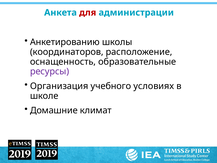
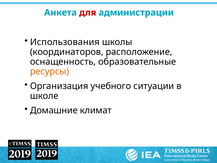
Анкетированию: Анкетированию -> Использования
ресурсы colour: purple -> orange
условиях: условиях -> ситуации
